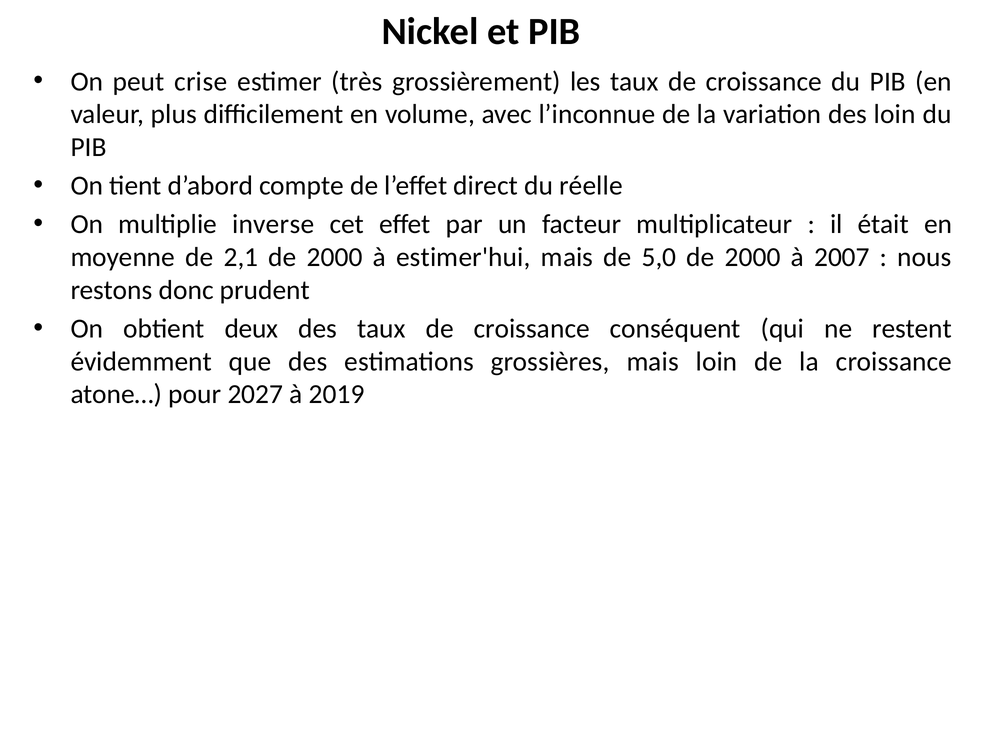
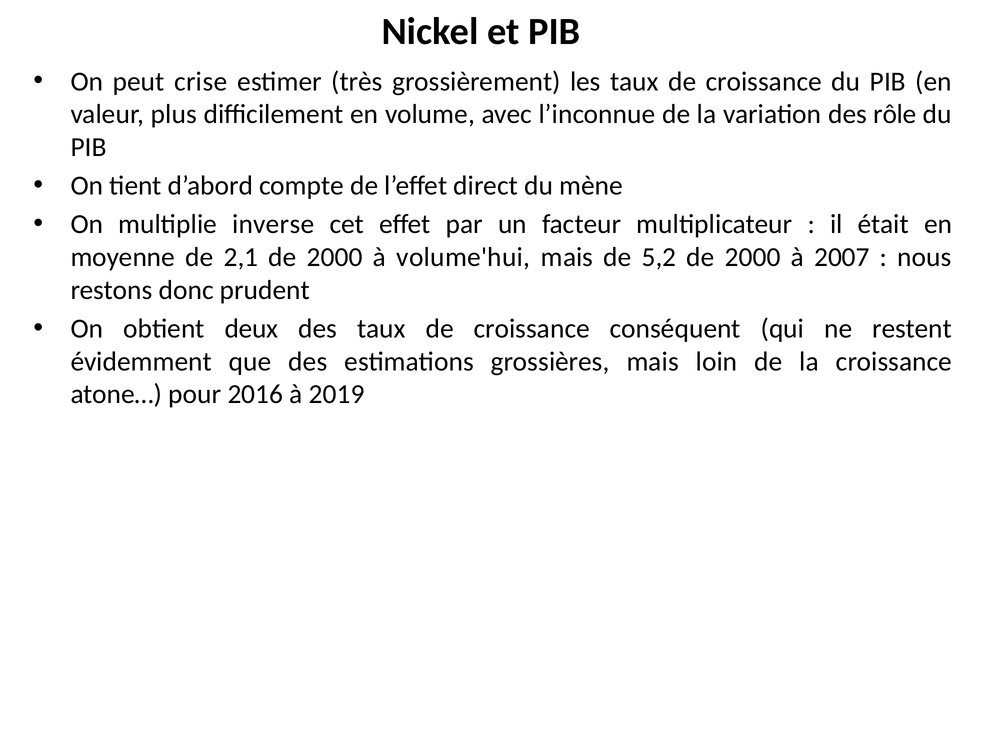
des loin: loin -> rôle
réelle: réelle -> mène
estimer'hui: estimer'hui -> volume'hui
5,0: 5,0 -> 5,2
2027: 2027 -> 2016
